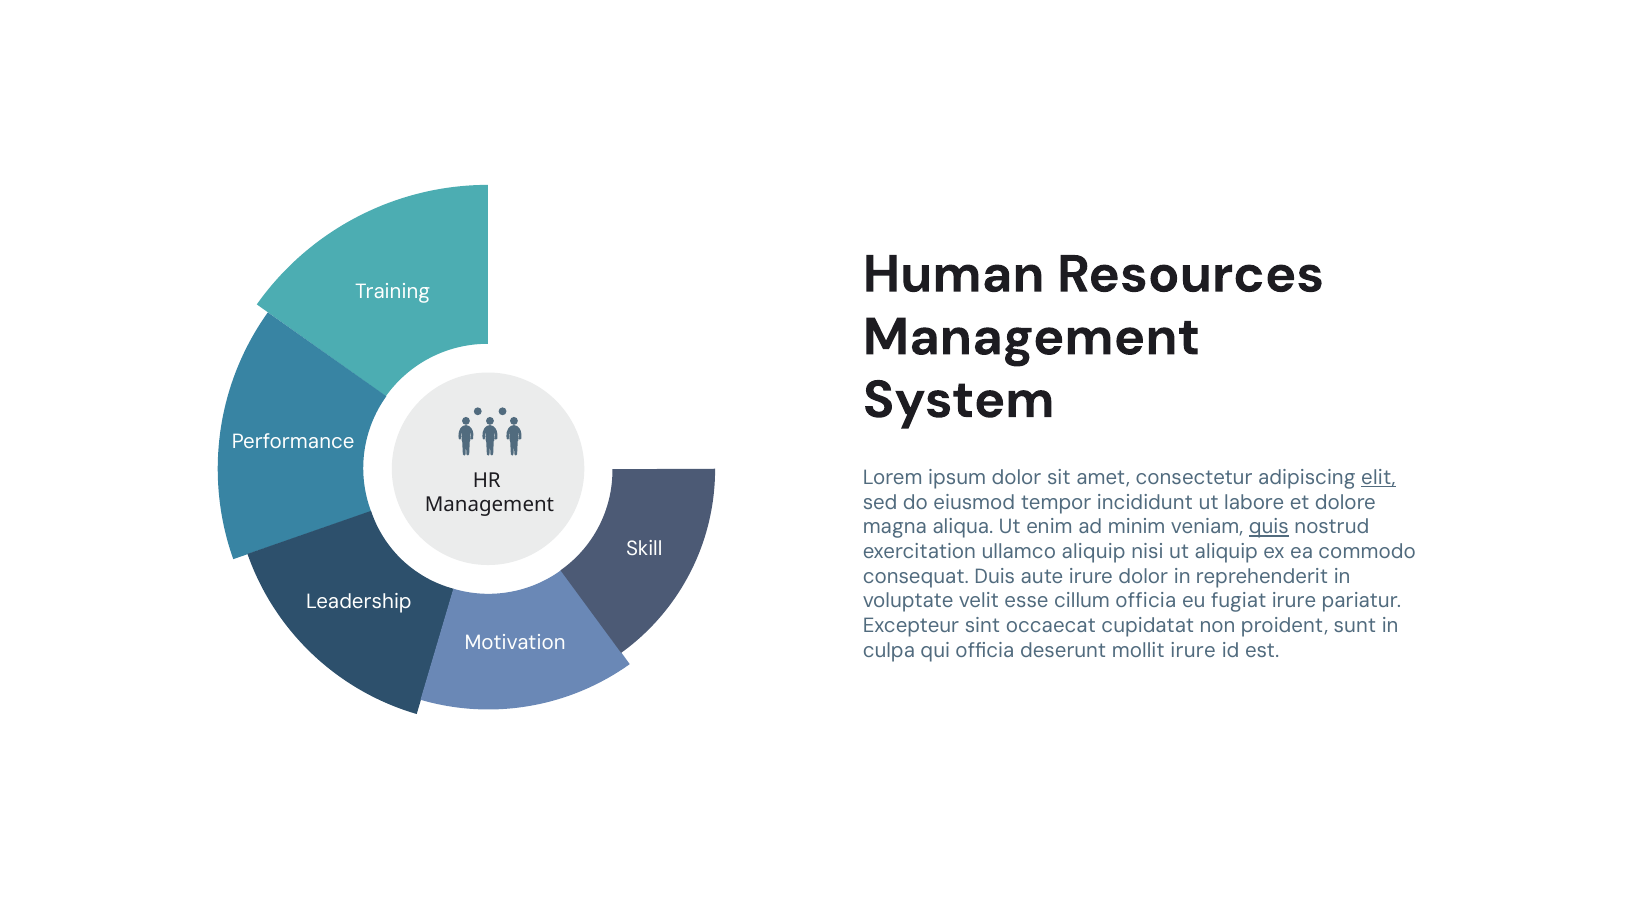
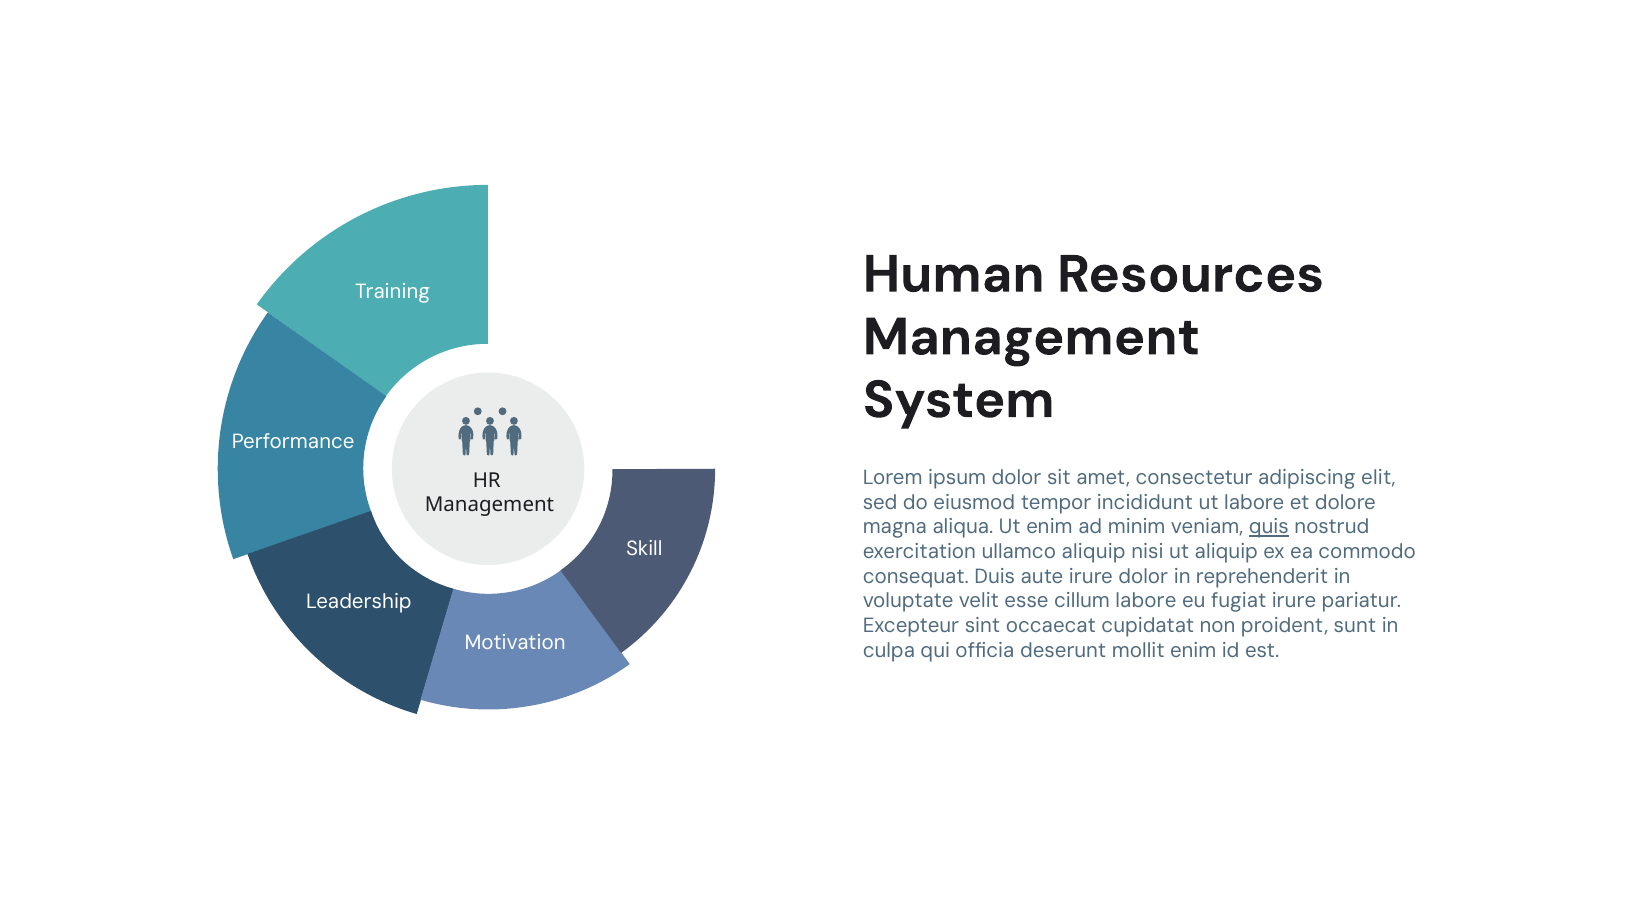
elit underline: present -> none
cillum officia: officia -> labore
mollit irure: irure -> enim
